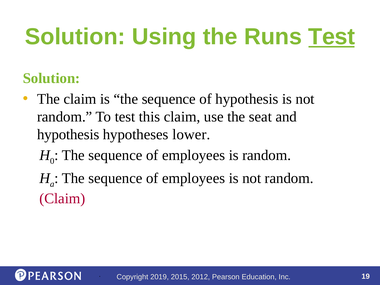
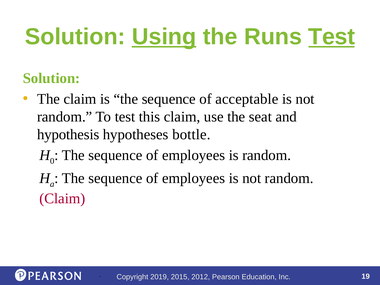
Using underline: none -> present
of hypothesis: hypothesis -> acceptable
lower: lower -> bottle
